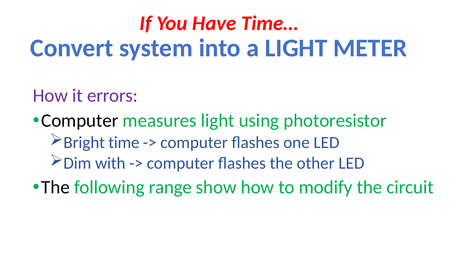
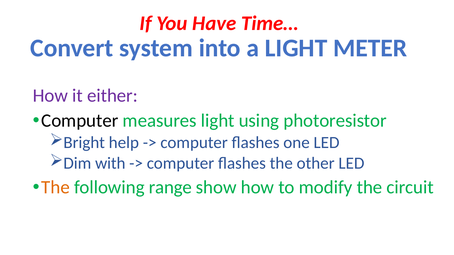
errors: errors -> either
time: time -> help
The at (56, 188) colour: black -> orange
